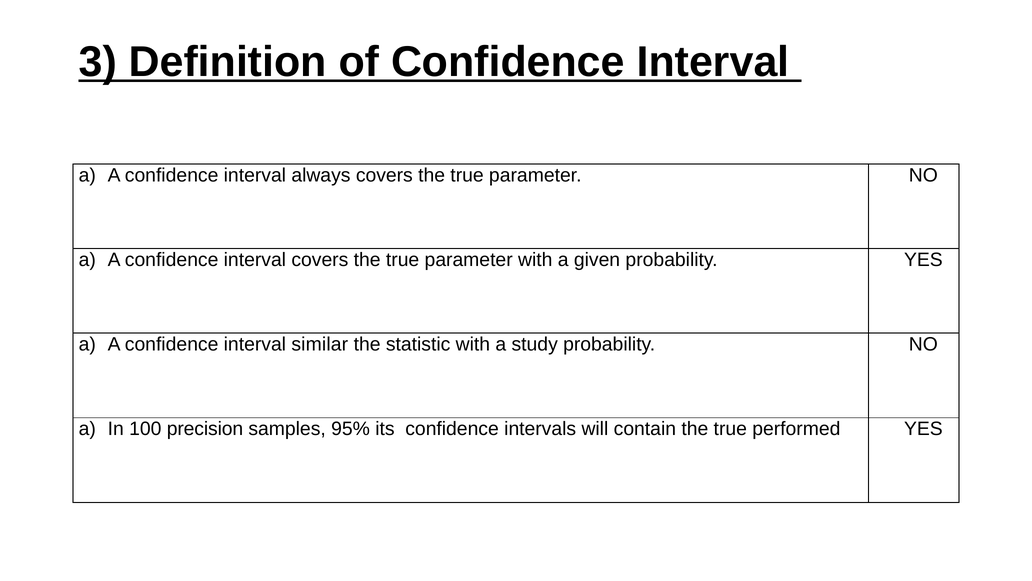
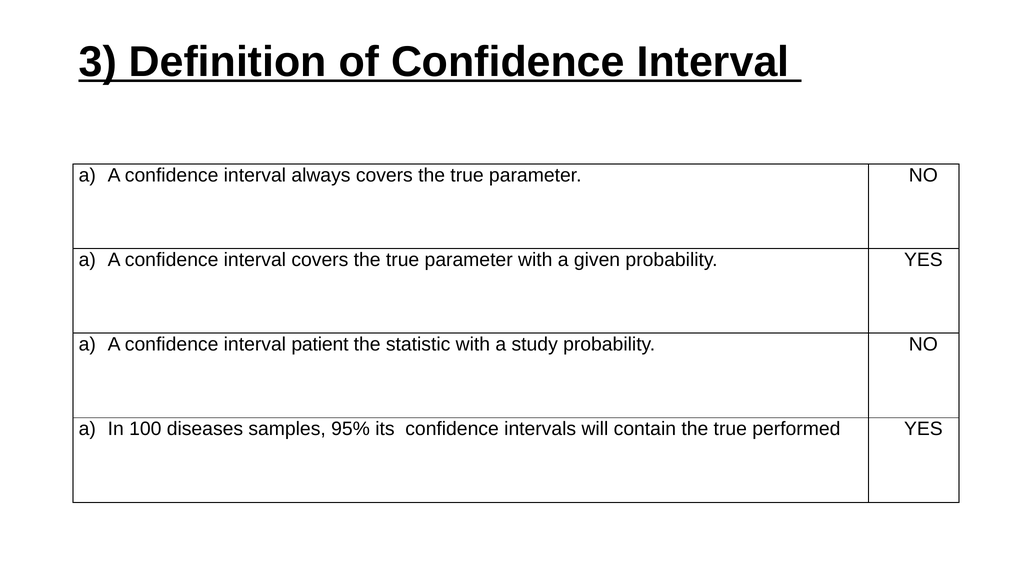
similar: similar -> patient
precision: precision -> diseases
